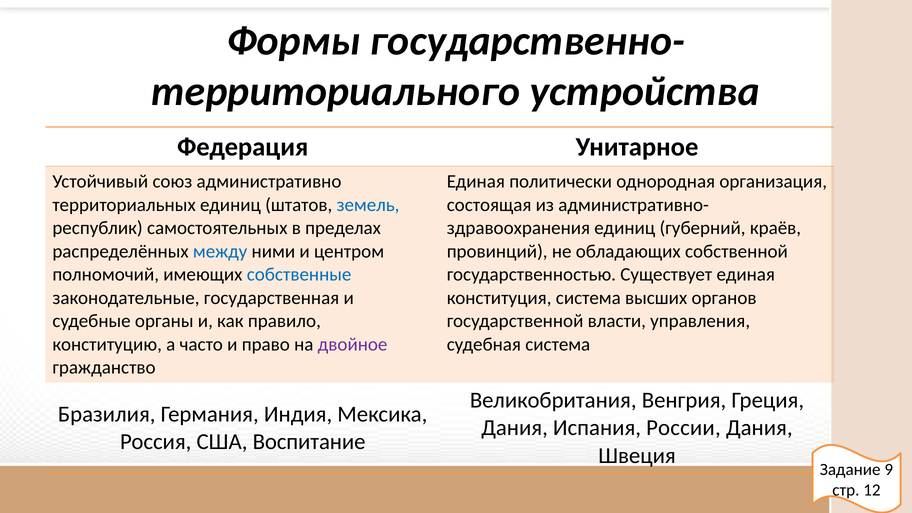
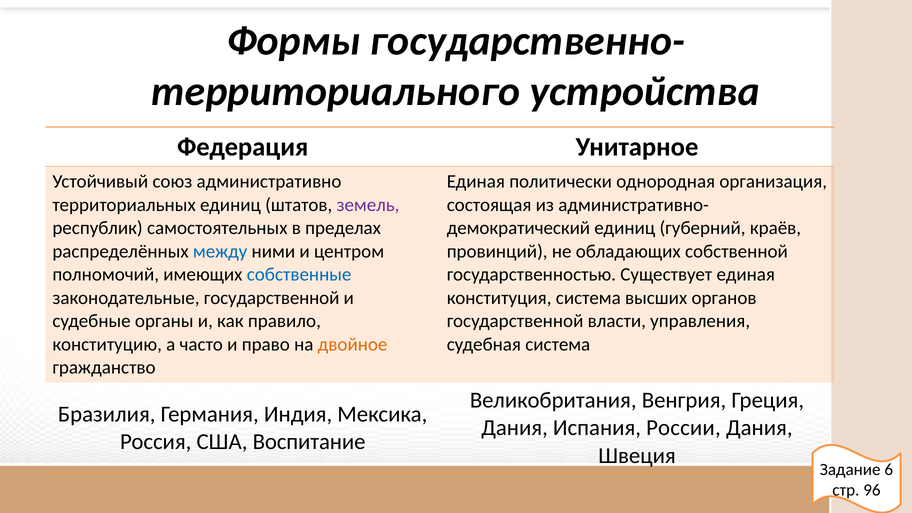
земель colour: blue -> purple
здравоохранения: здравоохранения -> демократический
законодательные государственная: государственная -> государственной
двойное colour: purple -> orange
9: 9 -> 6
12: 12 -> 96
